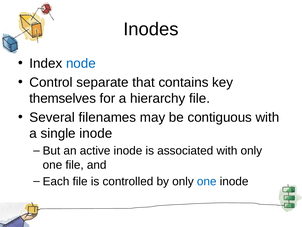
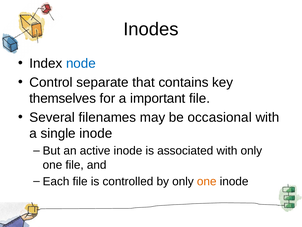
hierarchy: hierarchy -> important
contiguous: contiguous -> occasional
one at (207, 181) colour: blue -> orange
